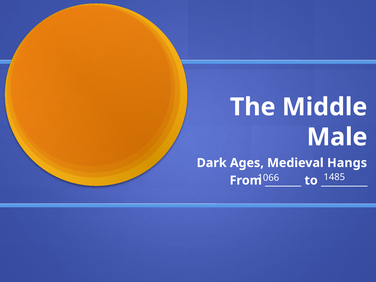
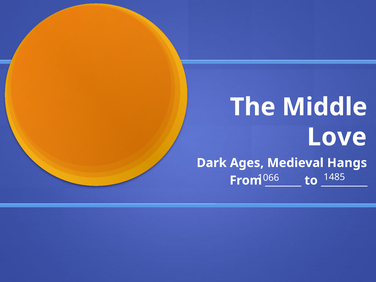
Male: Male -> Love
